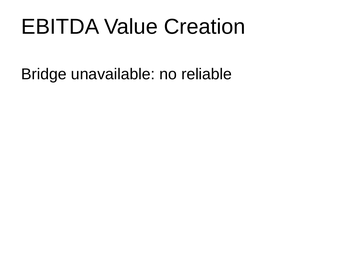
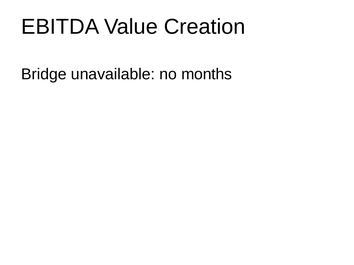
reliable: reliable -> months
